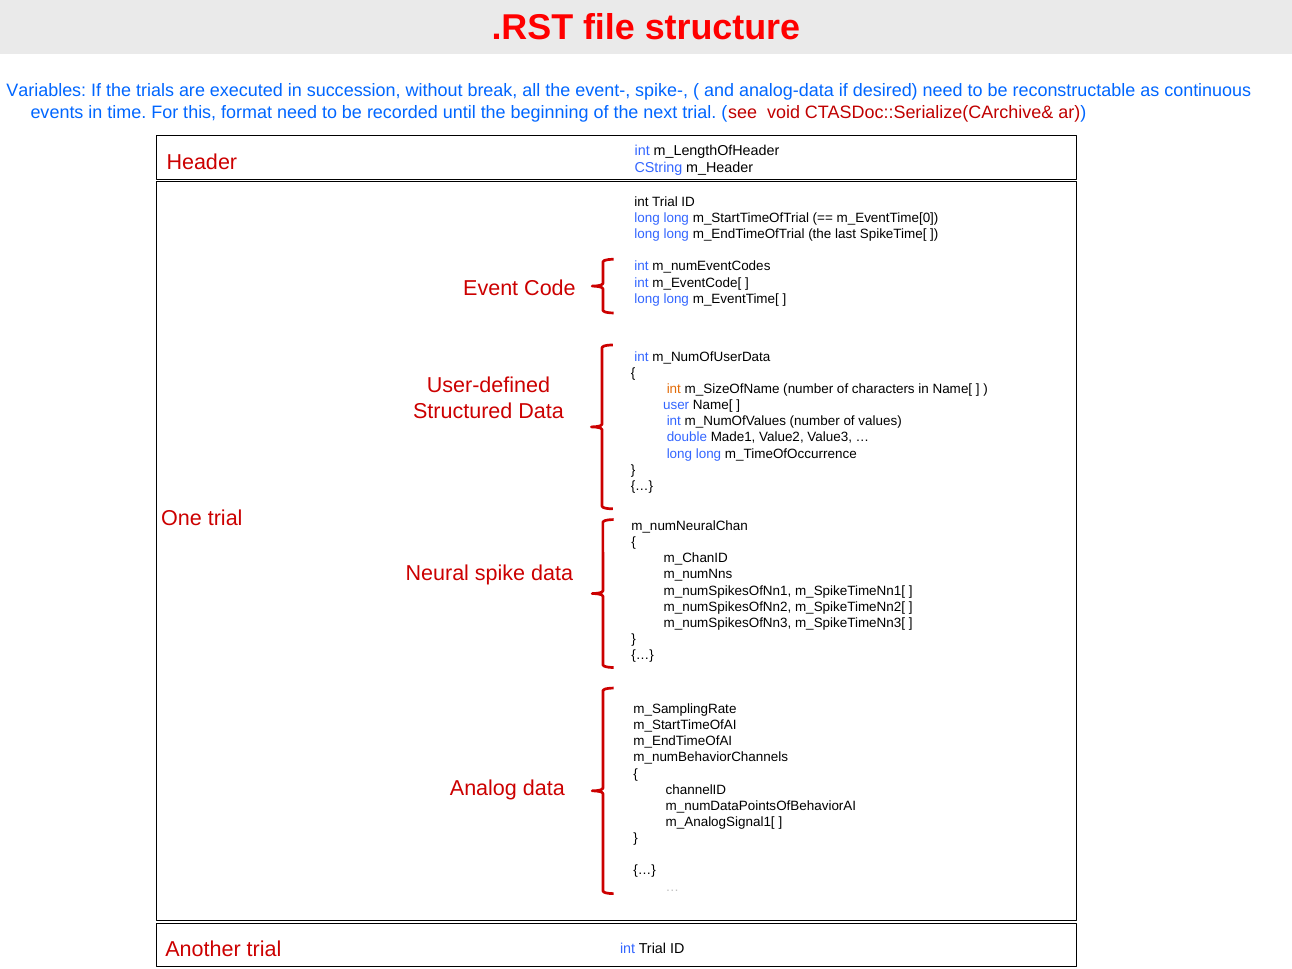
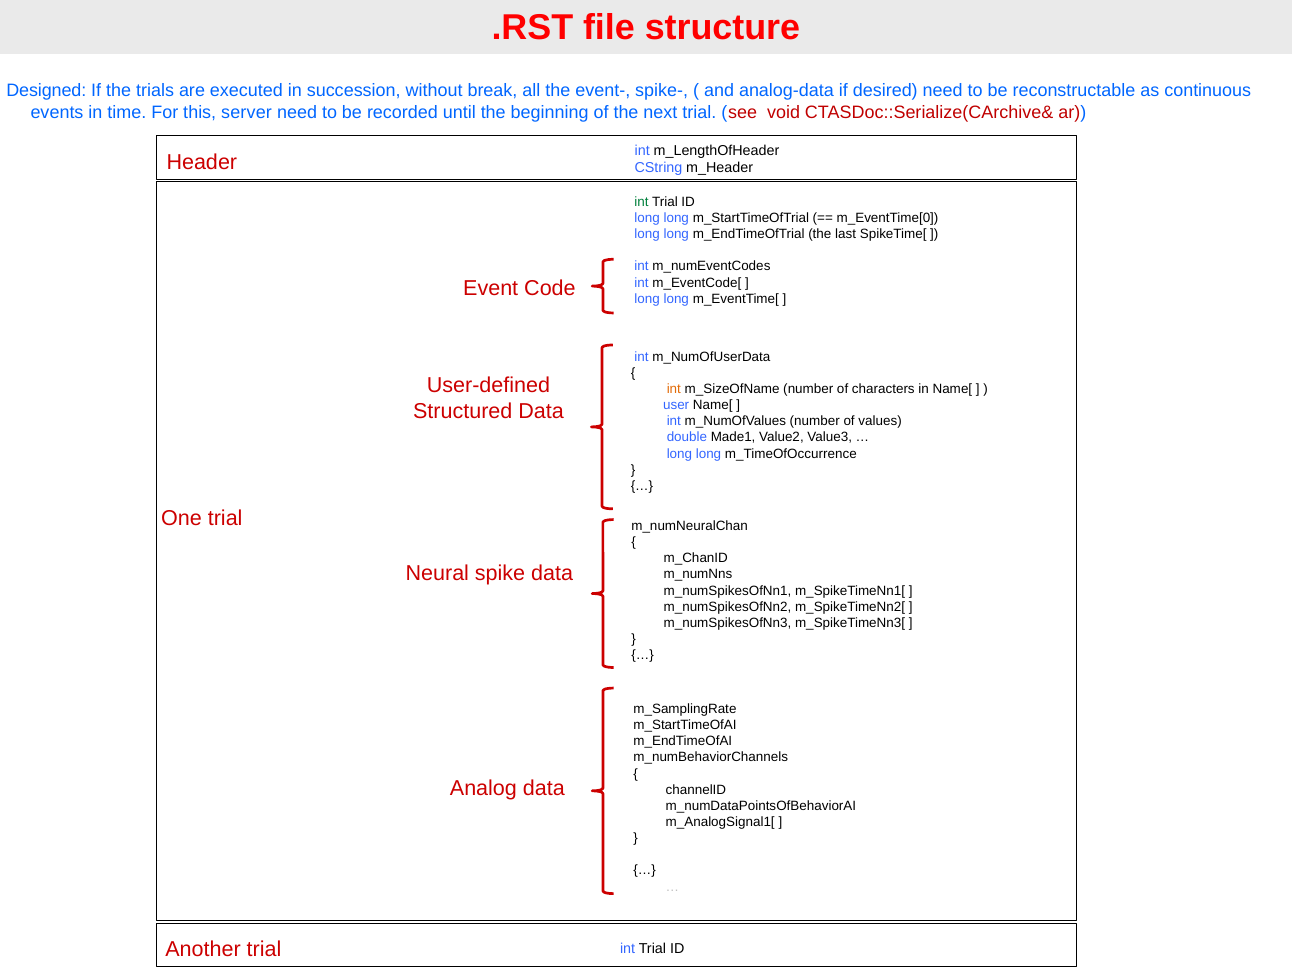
Variables: Variables -> Designed
format: format -> server
int at (642, 202) colour: black -> green
